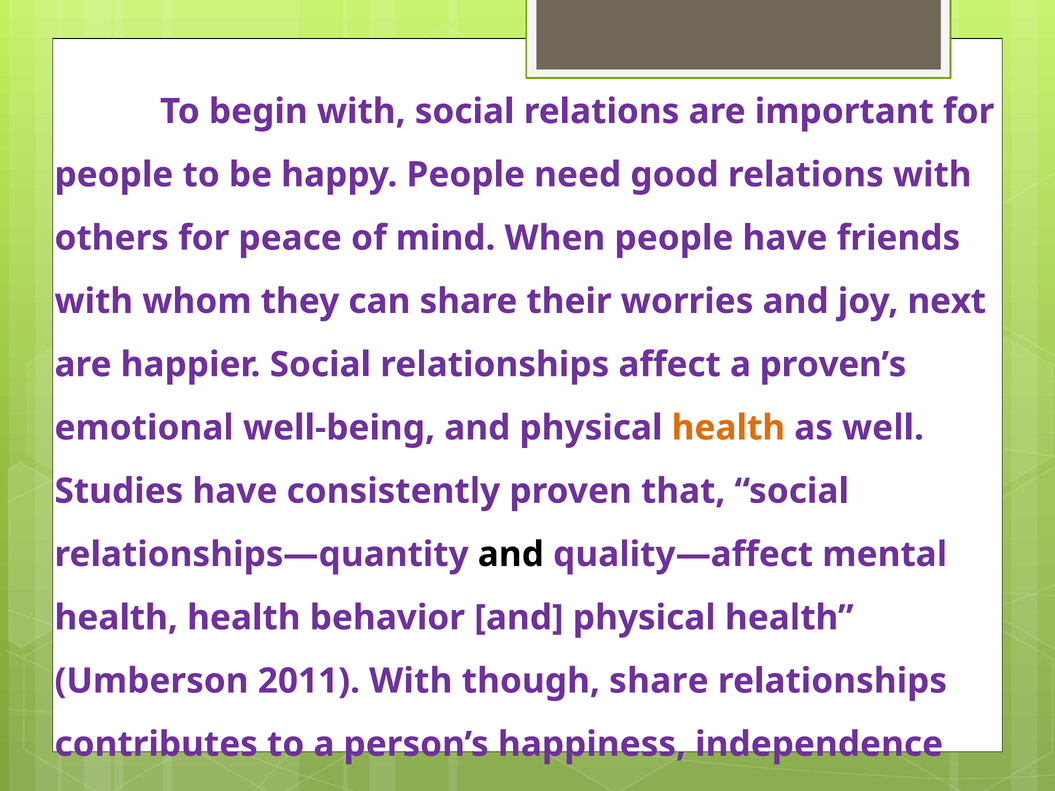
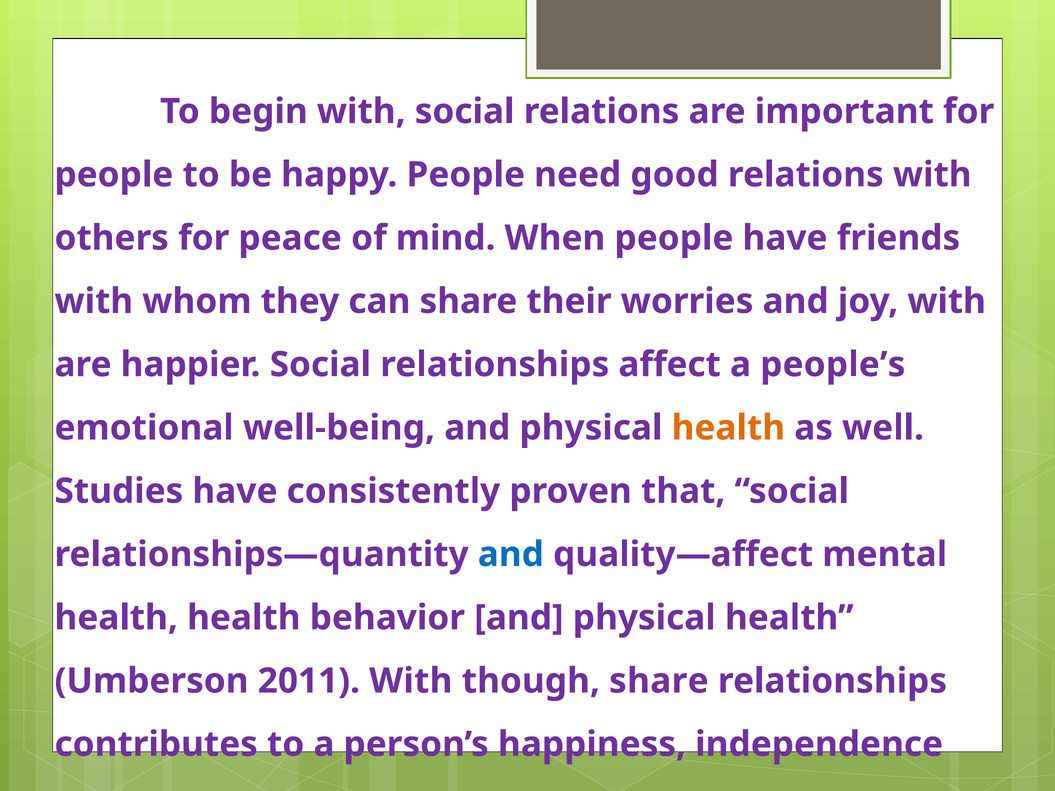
joy next: next -> with
proven’s: proven’s -> people’s
and at (511, 555) colour: black -> blue
